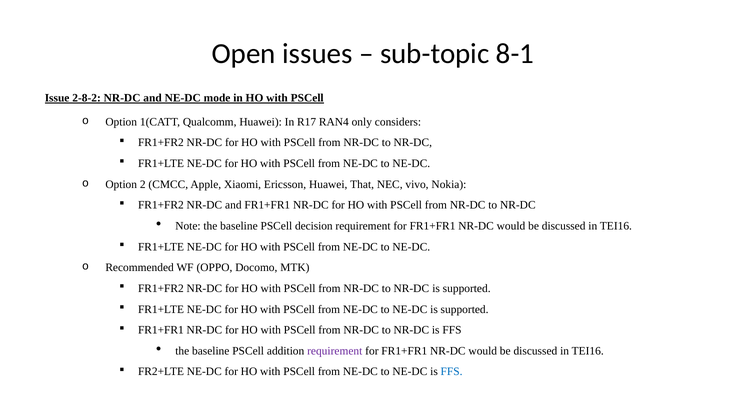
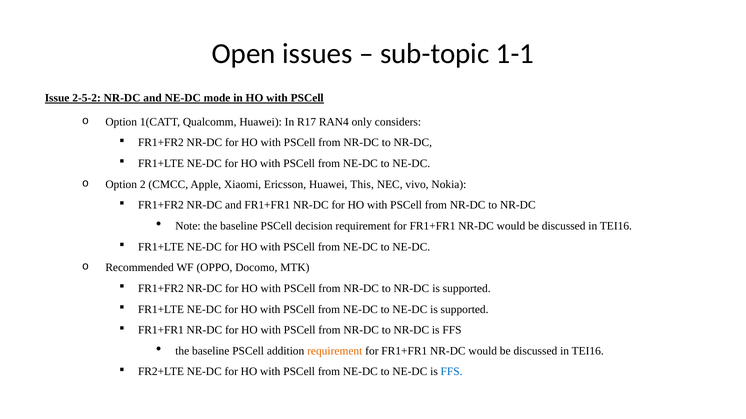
8-1: 8-1 -> 1-1
2-8-2: 2-8-2 -> 2-5-2
That: That -> This
requirement at (335, 351) colour: purple -> orange
